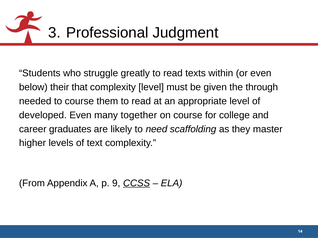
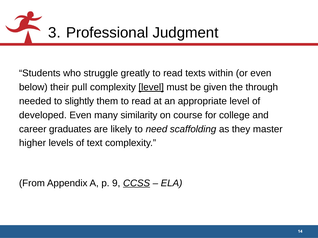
that: that -> pull
level at (151, 87) underline: none -> present
to course: course -> slightly
together: together -> similarity
